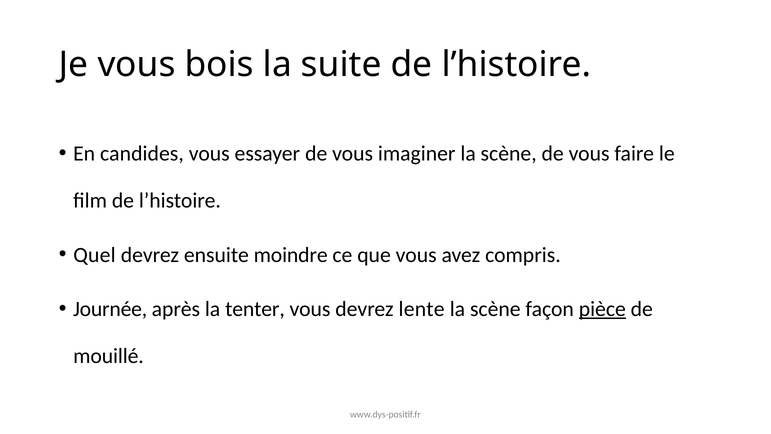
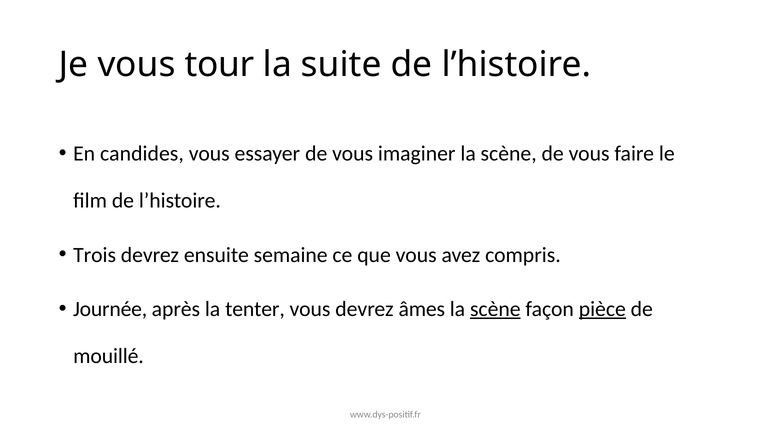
bois: bois -> tour
Quel: Quel -> Trois
moindre: moindre -> semaine
lente: lente -> âmes
scène at (495, 309) underline: none -> present
